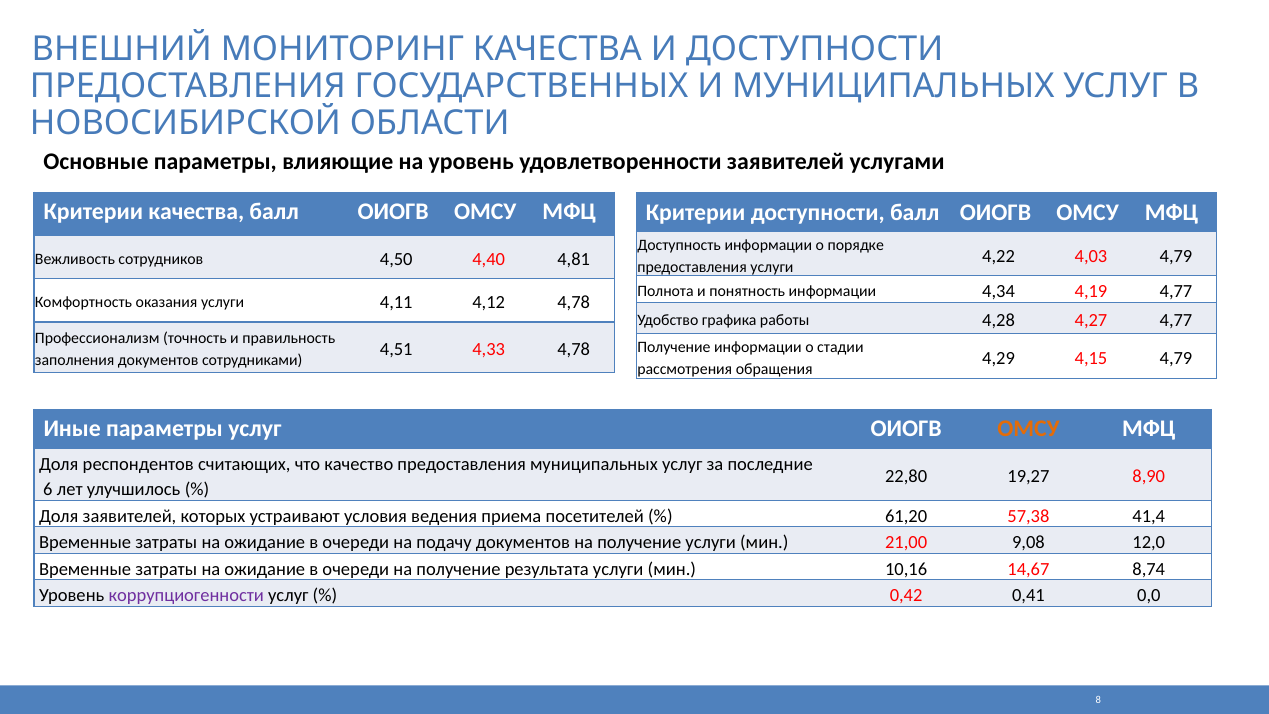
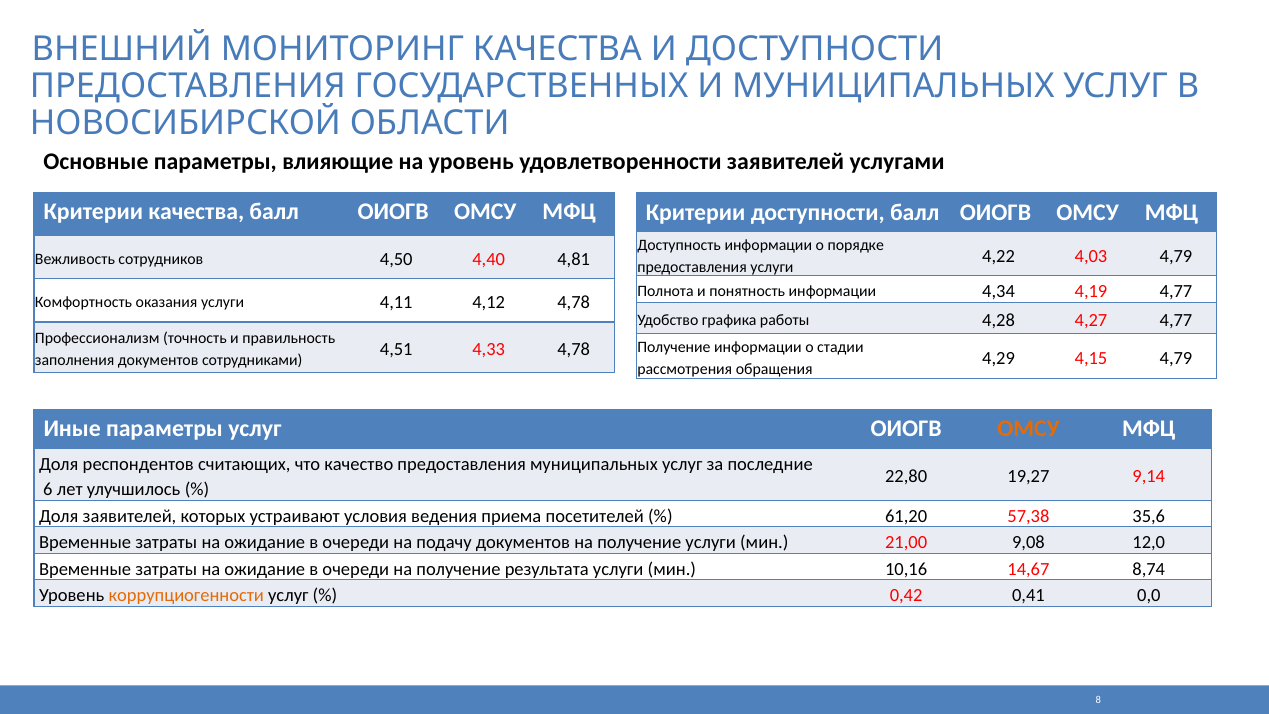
8,90: 8,90 -> 9,14
41,4: 41,4 -> 35,6
коррупциогенности colour: purple -> orange
